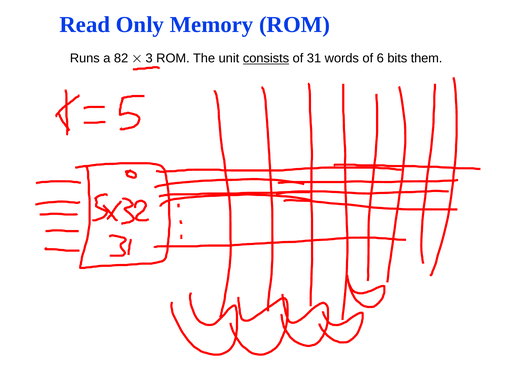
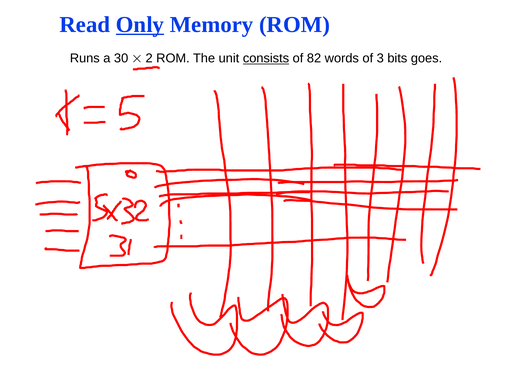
Only underline: none -> present
82: 82 -> 30
3: 3 -> 2
31: 31 -> 82
6: 6 -> 3
them: them -> goes
